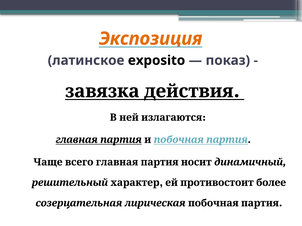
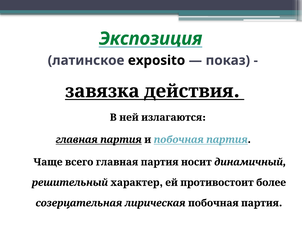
Экспозиция colour: orange -> green
